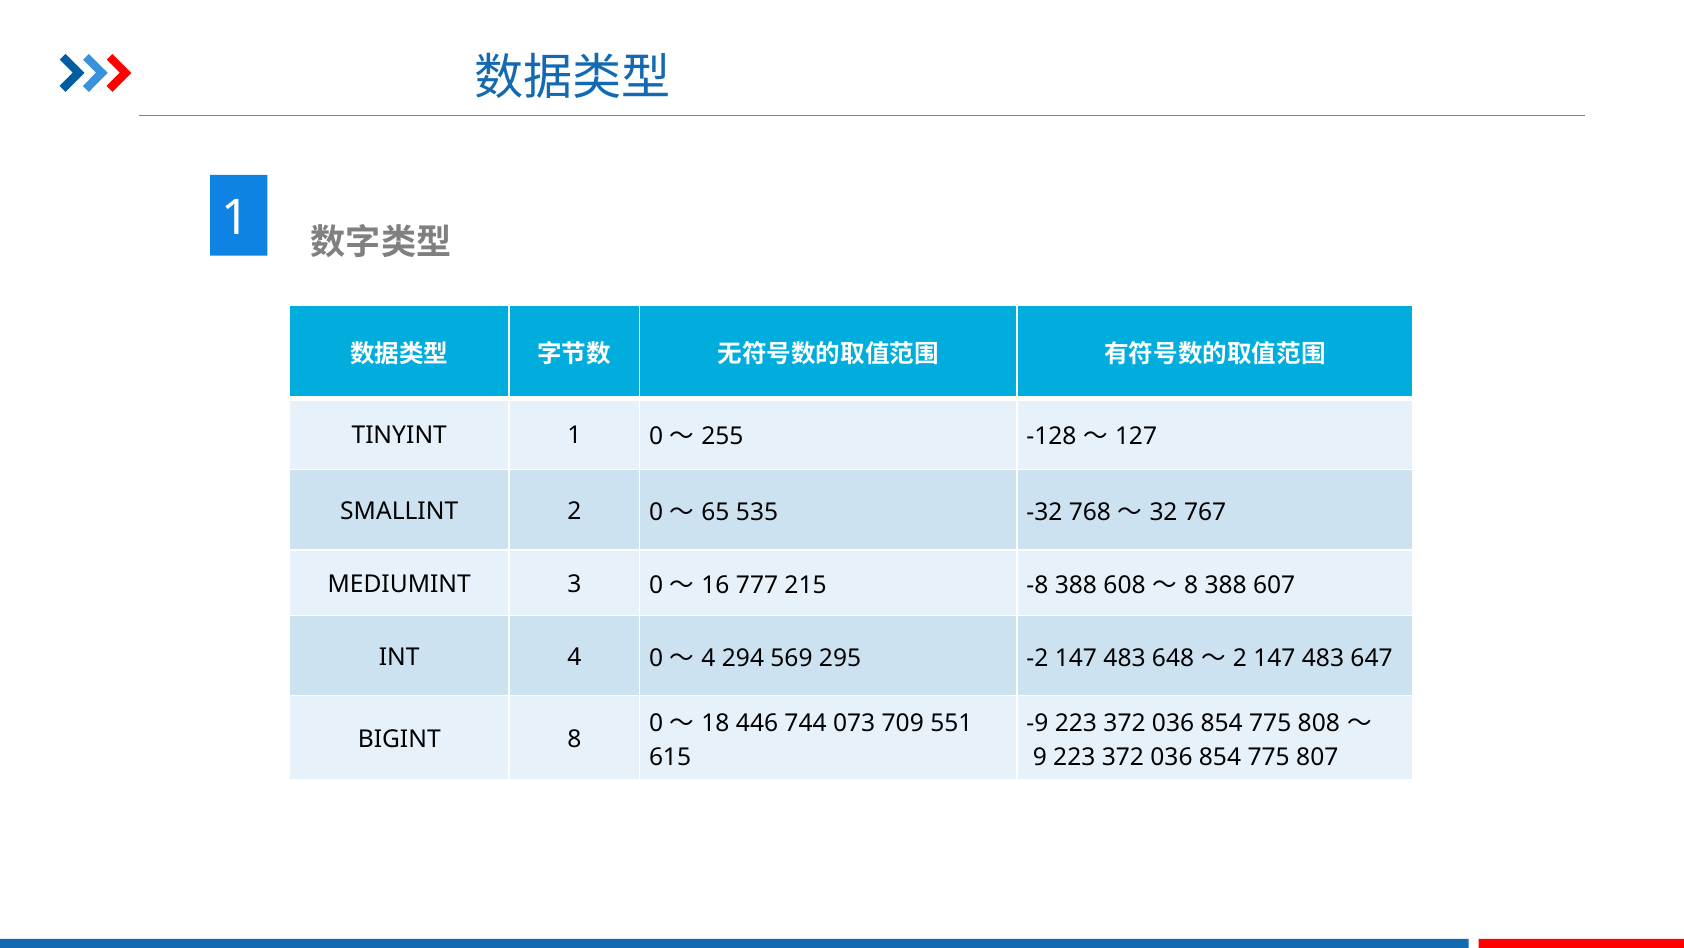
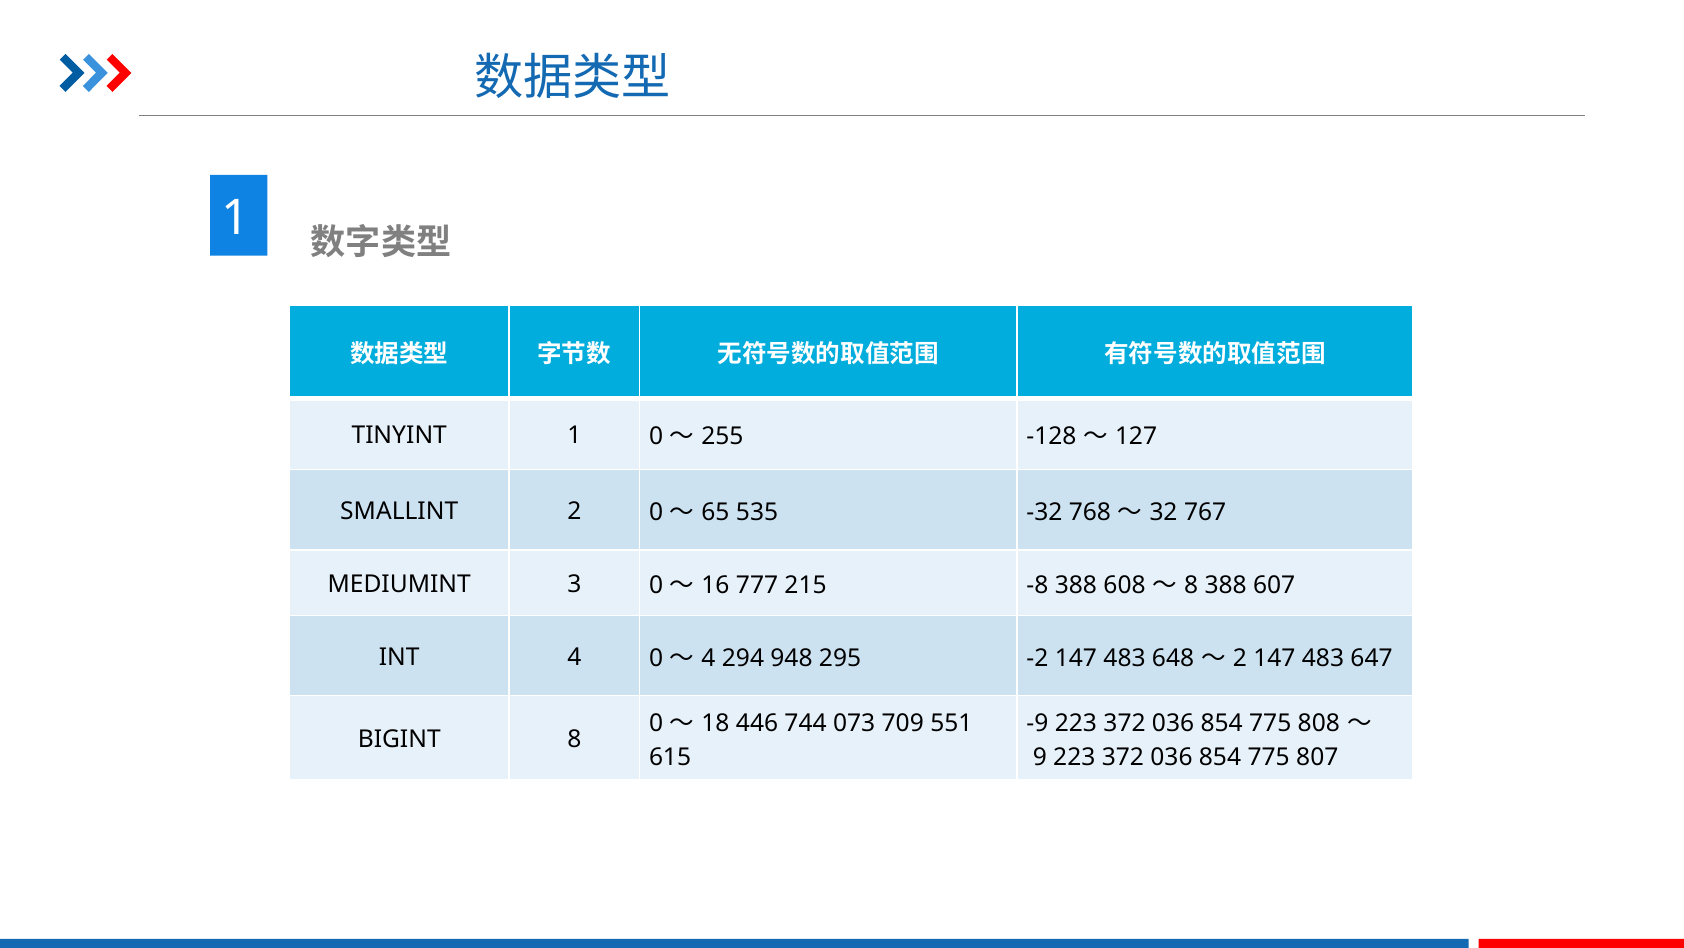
569: 569 -> 948
